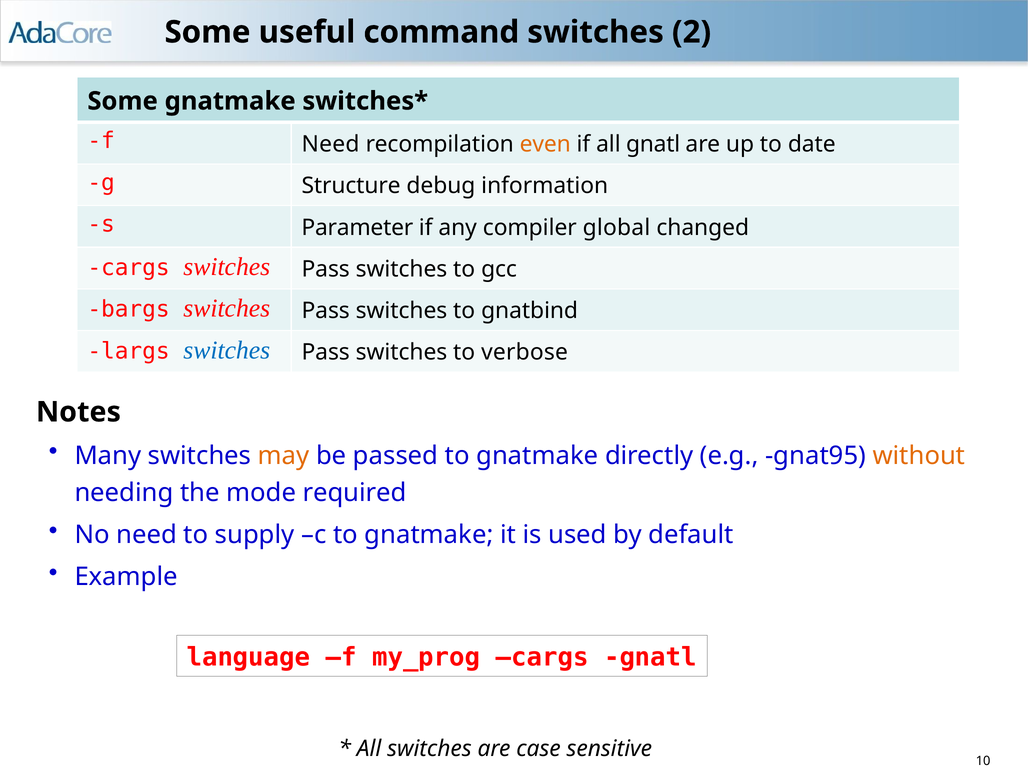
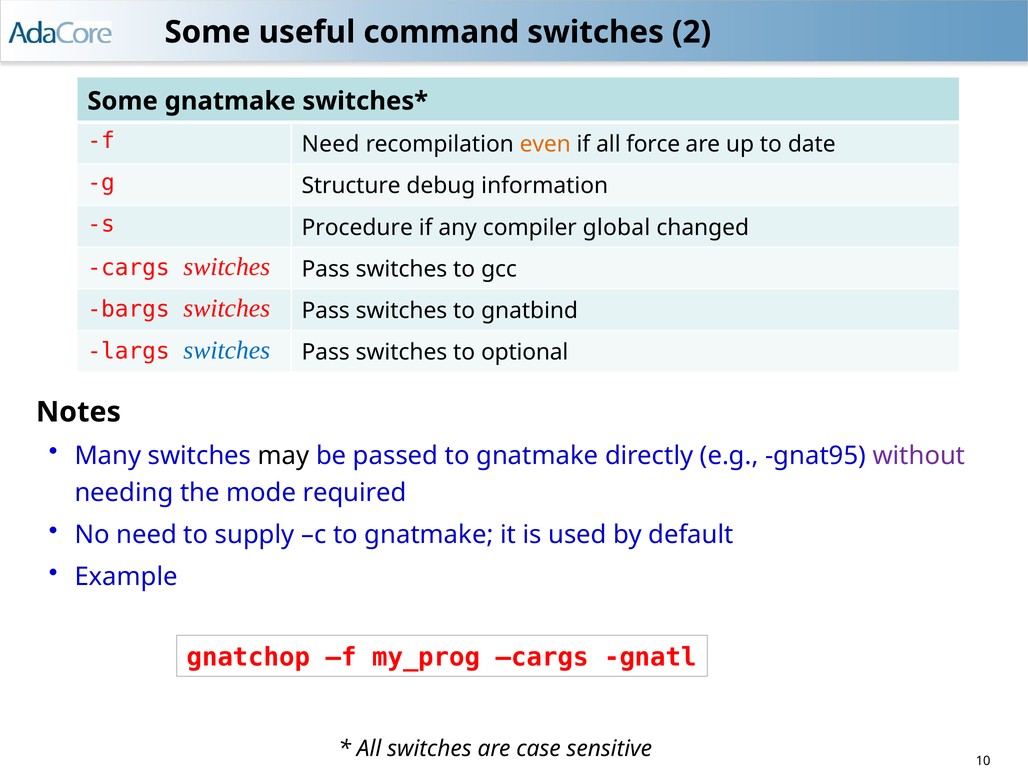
all gnatl: gnatl -> force
Parameter: Parameter -> Procedure
verbose: verbose -> optional
may colour: orange -> black
without colour: orange -> purple
language: language -> gnatchop
